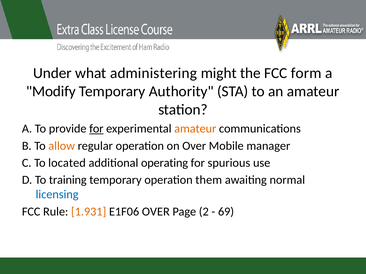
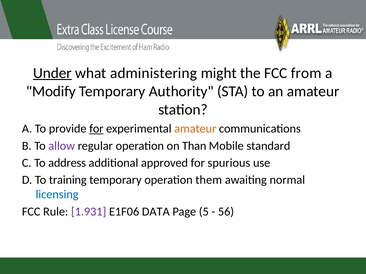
Under underline: none -> present
form: form -> from
allow colour: orange -> purple
on Over: Over -> Than
manager: manager -> standard
located: located -> address
operating: operating -> approved
1.931 colour: orange -> purple
E1F06 OVER: OVER -> DATA
2: 2 -> 5
69: 69 -> 56
